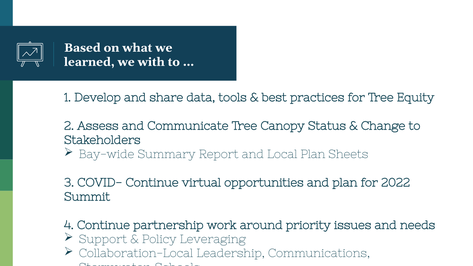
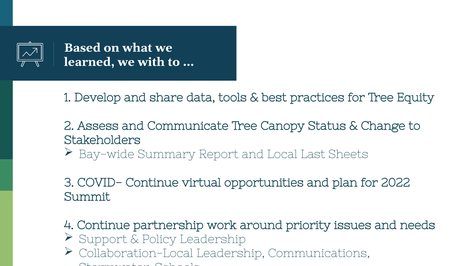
Local Plan: Plan -> Last
Policy Leveraging: Leveraging -> Leadership
